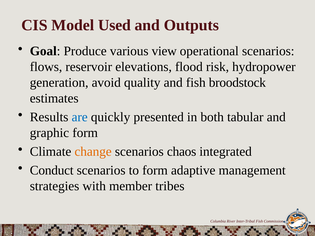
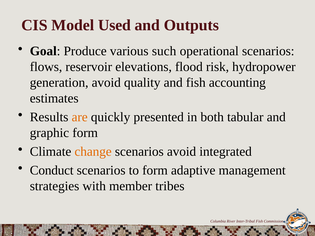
view: view -> such
broodstock: broodstock -> accounting
are colour: blue -> orange
scenarios chaos: chaos -> avoid
